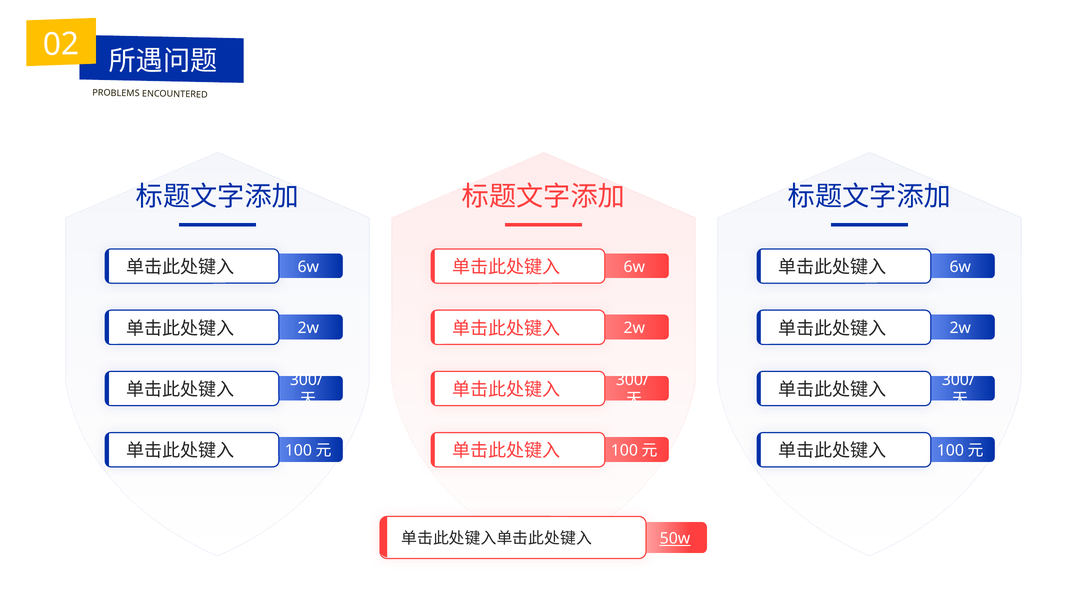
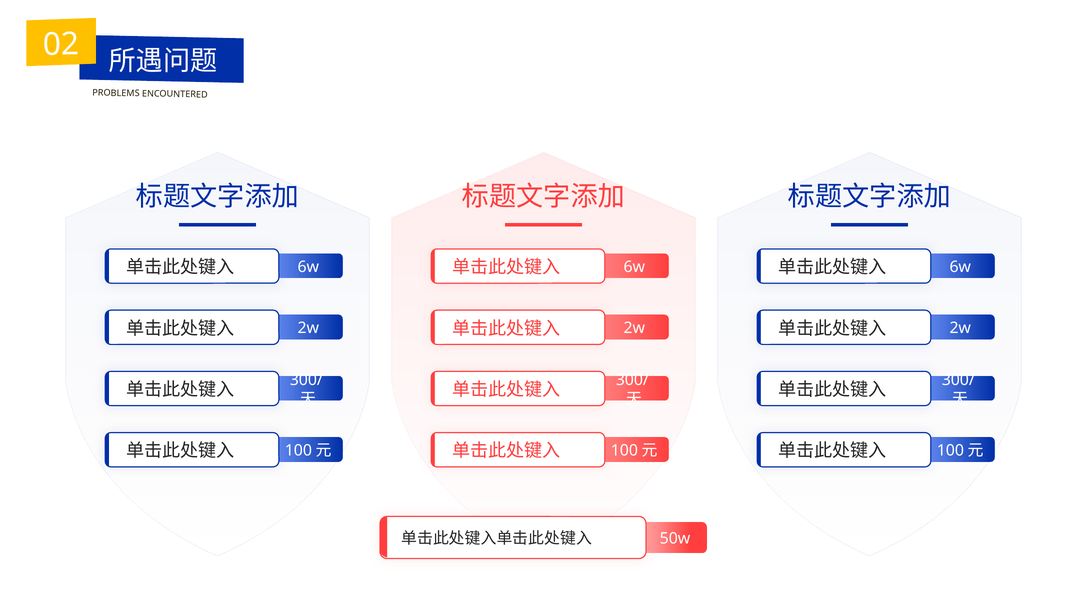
50w underline: present -> none
